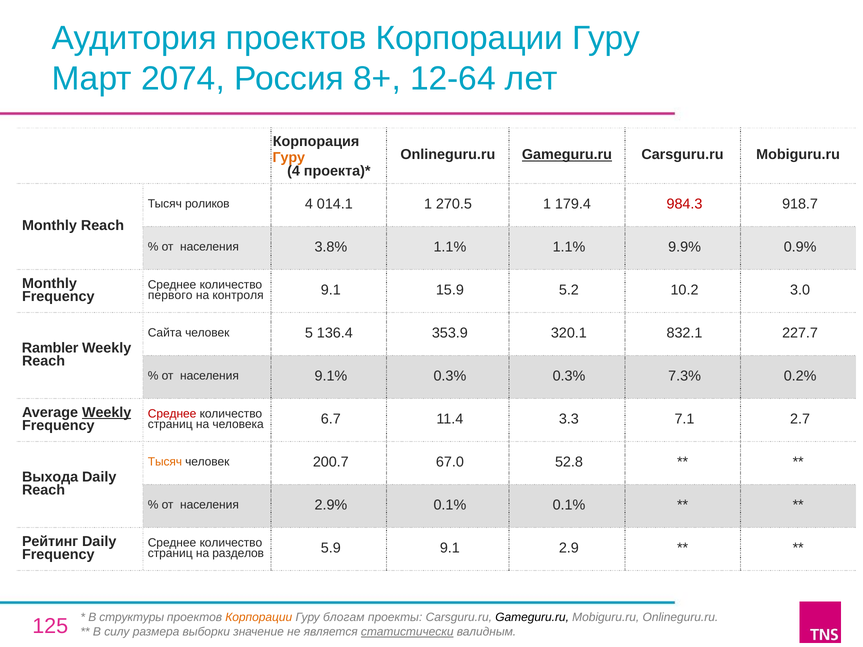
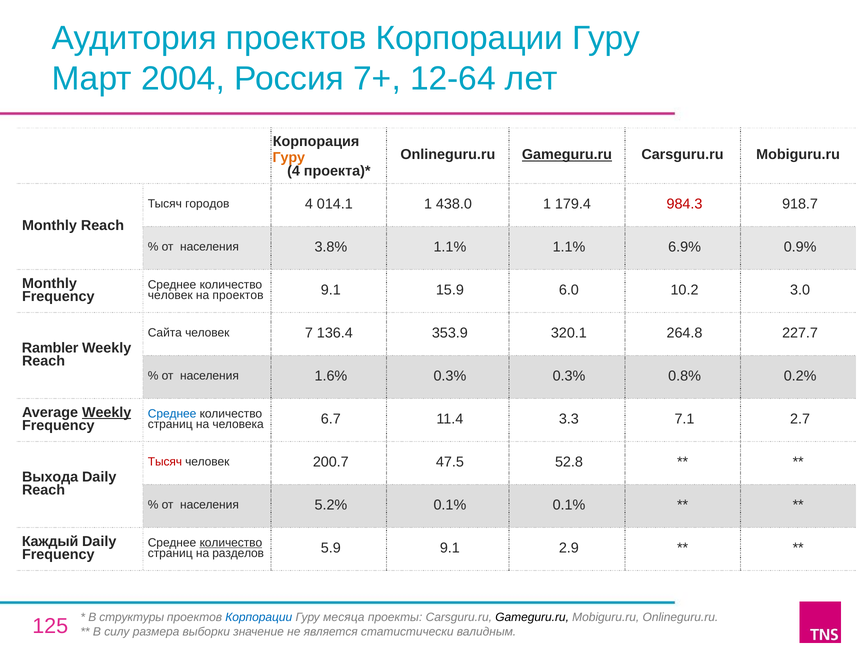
2074: 2074 -> 2004
8+: 8+ -> 7+
роликов: роликов -> городов
270.5: 270.5 -> 438.0
9.9%: 9.9% -> 6.9%
первого at (170, 296): первого -> человек
на контроля: контроля -> проектов
5.2: 5.2 -> 6.0
5: 5 -> 7
832.1: 832.1 -> 264.8
9.1%: 9.1% -> 1.6%
7.3%: 7.3% -> 0.8%
Среднее at (172, 414) colour: red -> blue
Тысяч at (165, 462) colour: orange -> red
67.0: 67.0 -> 47.5
2.9%: 2.9% -> 5.2%
Рейтинг: Рейтинг -> Каждый
количество at (231, 543) underline: none -> present
Корпорации at (259, 618) colour: orange -> blue
блогам: блогам -> месяца
статистически underline: present -> none
